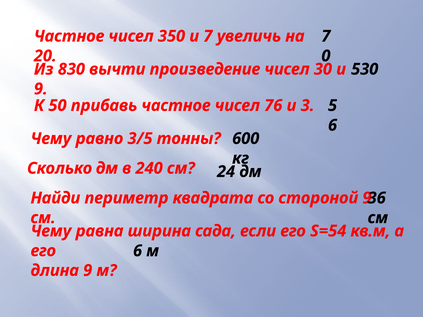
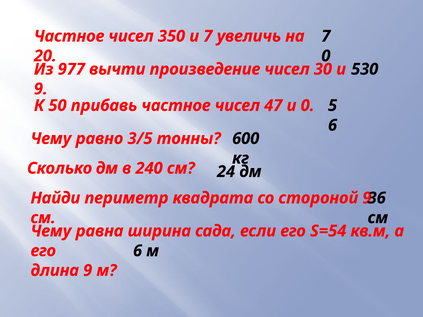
830: 830 -> 977
76: 76 -> 47
и 3: 3 -> 0
